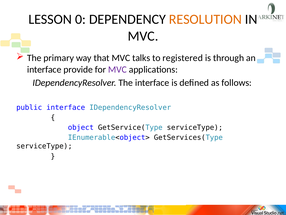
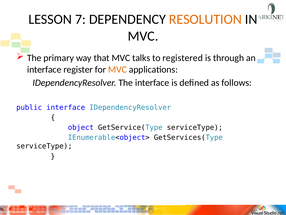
0: 0 -> 7
provide: provide -> register
MVC at (117, 69) colour: purple -> orange
